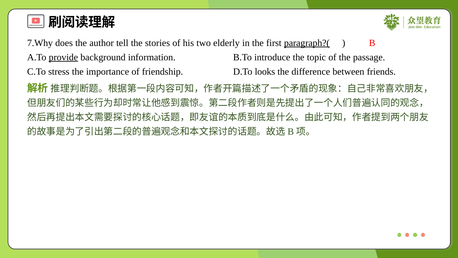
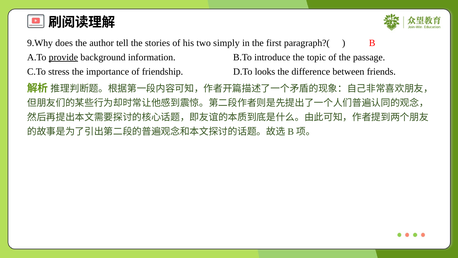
7.Why: 7.Why -> 9.Why
elderly: elderly -> simply
paragraph?( underline: present -> none
